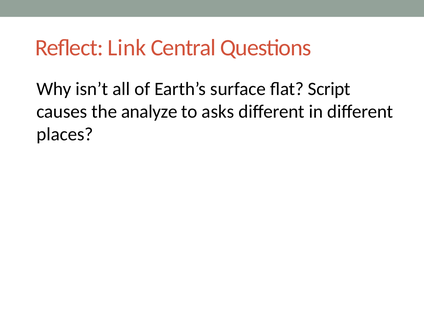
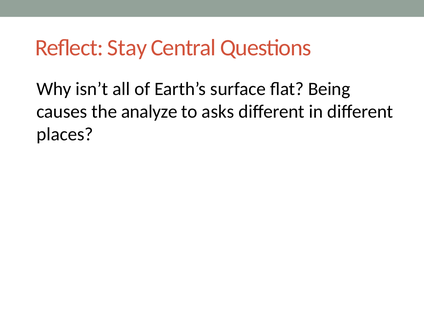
Link: Link -> Stay
Script: Script -> Being
